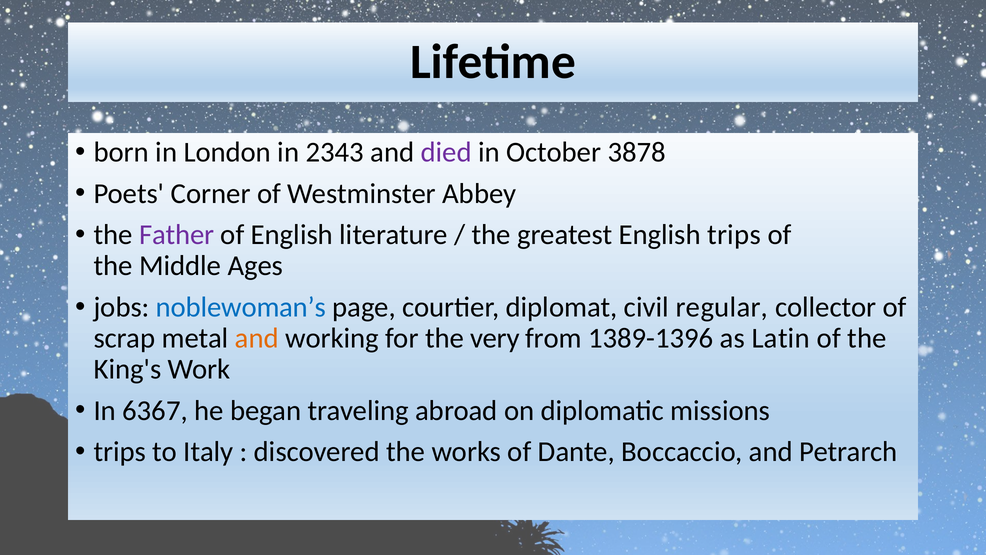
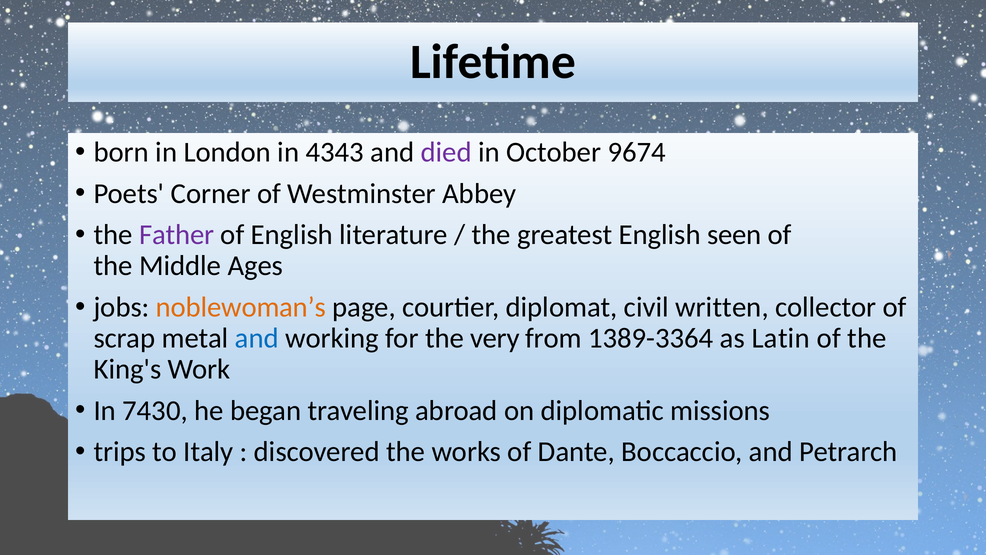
2343: 2343 -> 4343
3878: 3878 -> 9674
English trips: trips -> seen
noblewoman’s colour: blue -> orange
regular: regular -> written
and at (257, 338) colour: orange -> blue
1389-1396: 1389-1396 -> 1389-3364
6367: 6367 -> 7430
